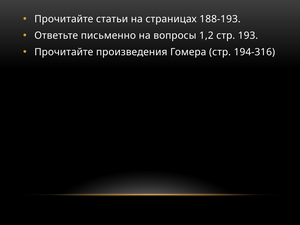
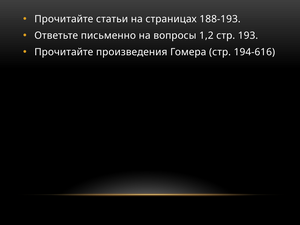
194-316: 194-316 -> 194-616
